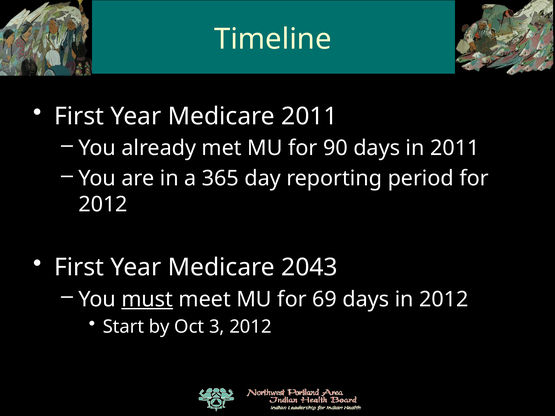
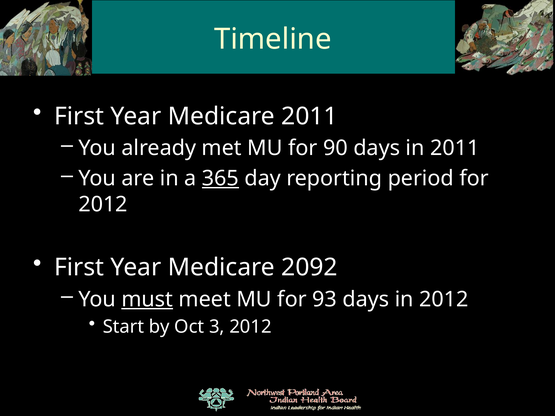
365 underline: none -> present
2043: 2043 -> 2092
69: 69 -> 93
